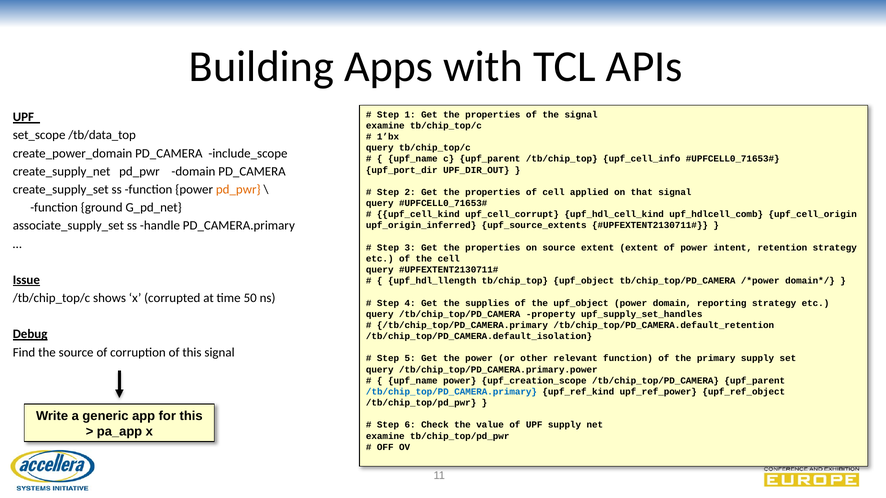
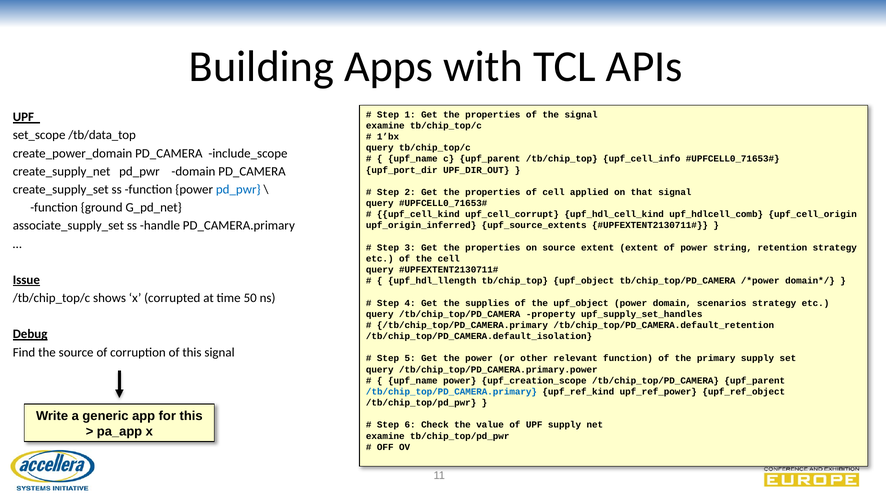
pd_pwr at (238, 190) colour: orange -> blue
intent: intent -> string
reporting: reporting -> scenarios
